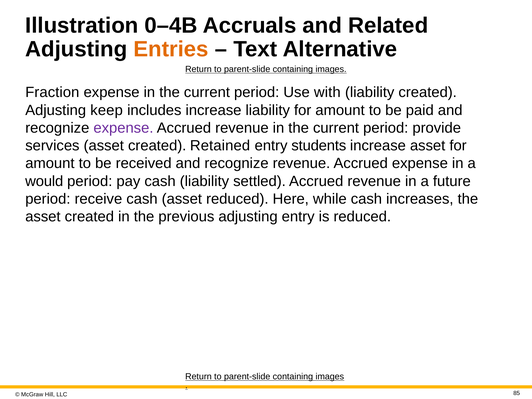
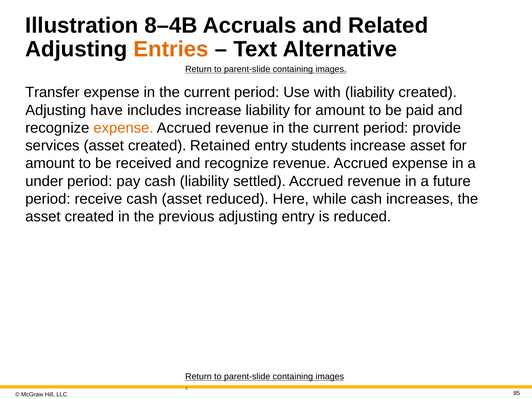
0–4B: 0–4B -> 8–4B
Fraction: Fraction -> Transfer
keep: keep -> have
expense at (123, 128) colour: purple -> orange
would: would -> under
